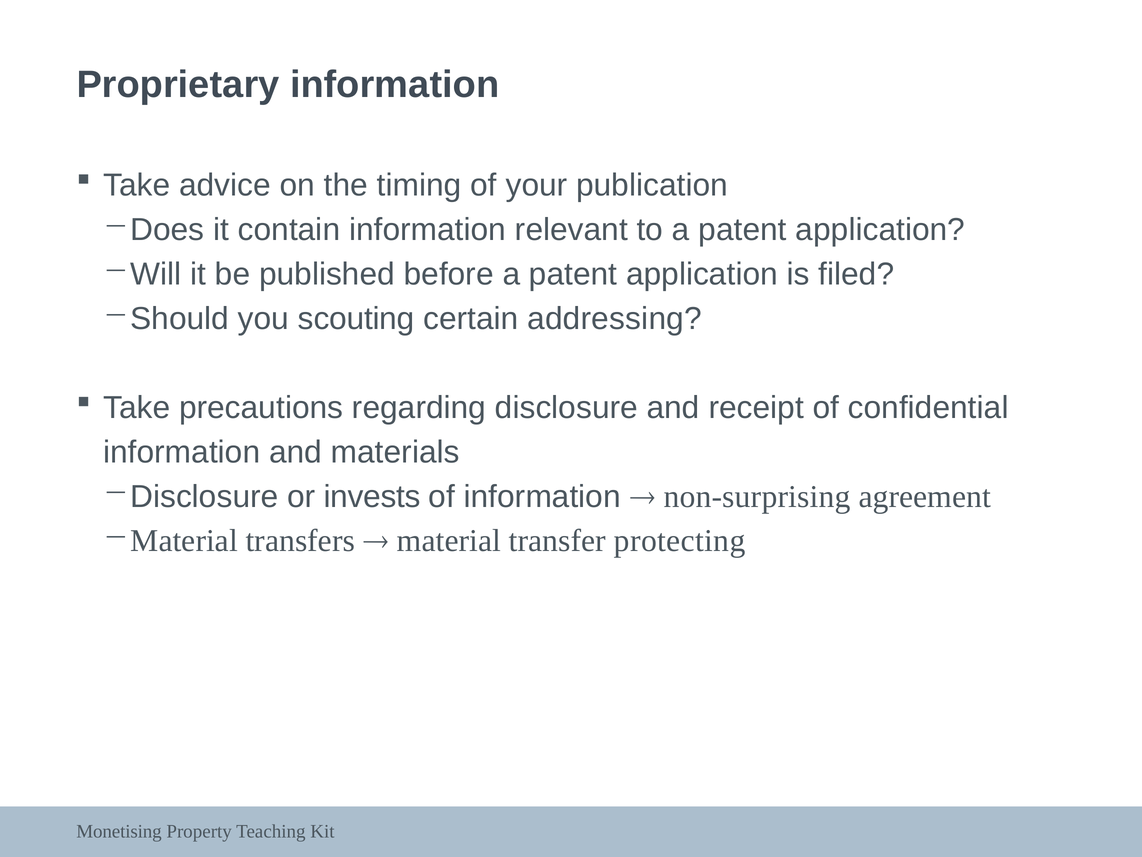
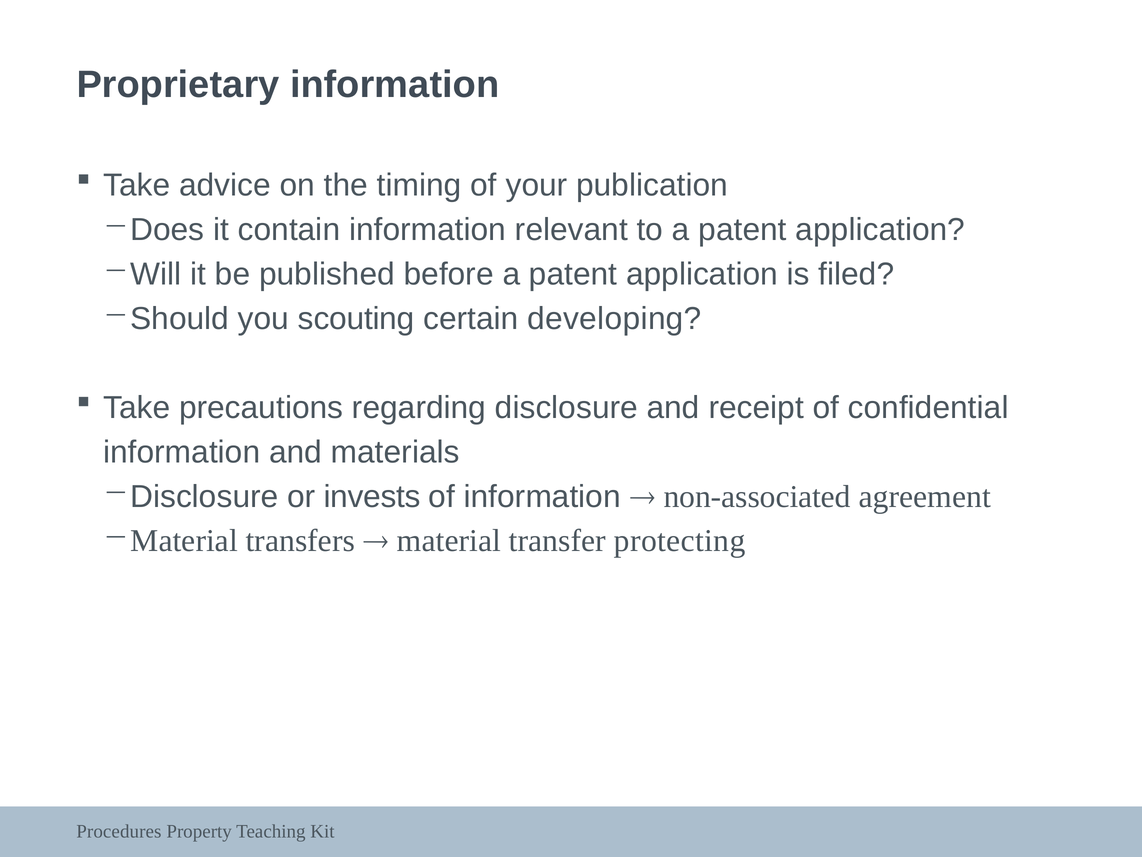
addressing: addressing -> developing
non-surprising: non-surprising -> non-associated
Monetising: Monetising -> Procedures
